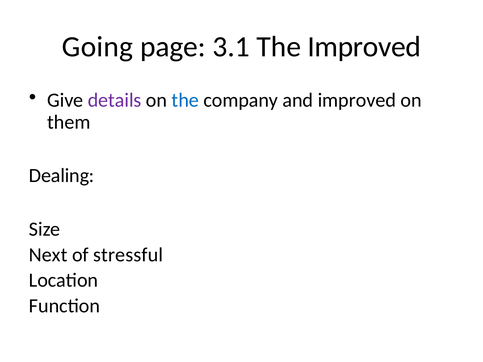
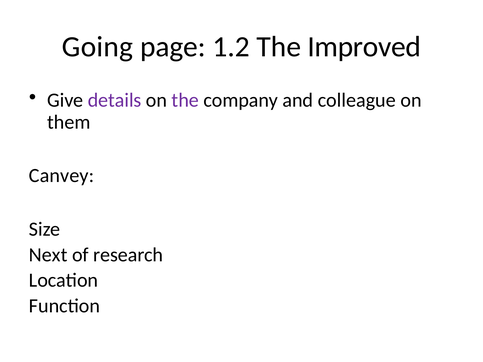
3.1: 3.1 -> 1.2
the at (185, 100) colour: blue -> purple
and improved: improved -> colleague
Dealing: Dealing -> Canvey
stressful: stressful -> research
